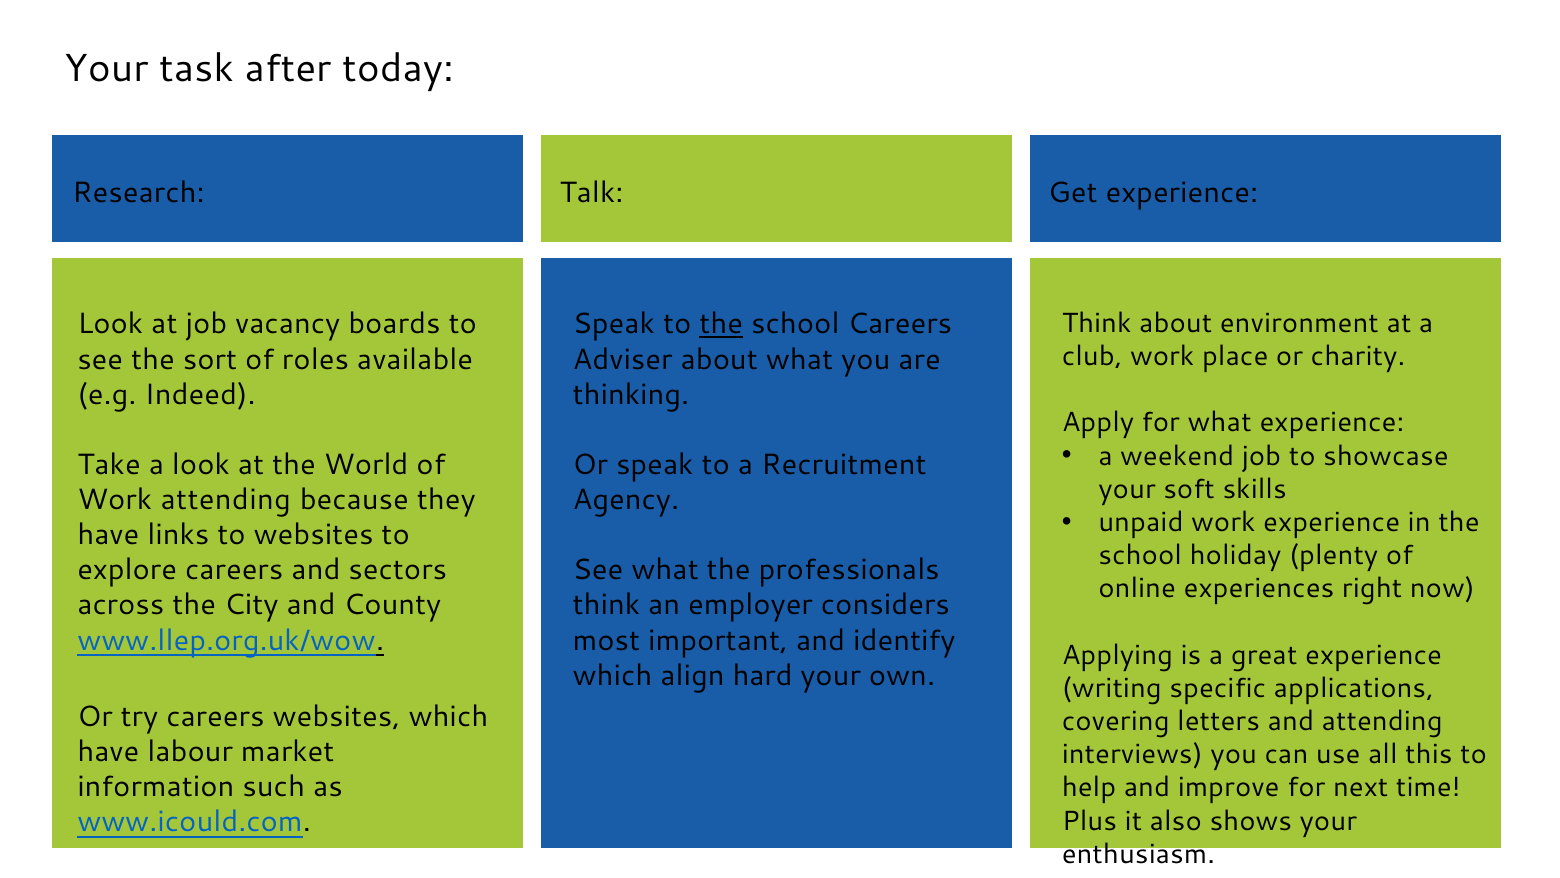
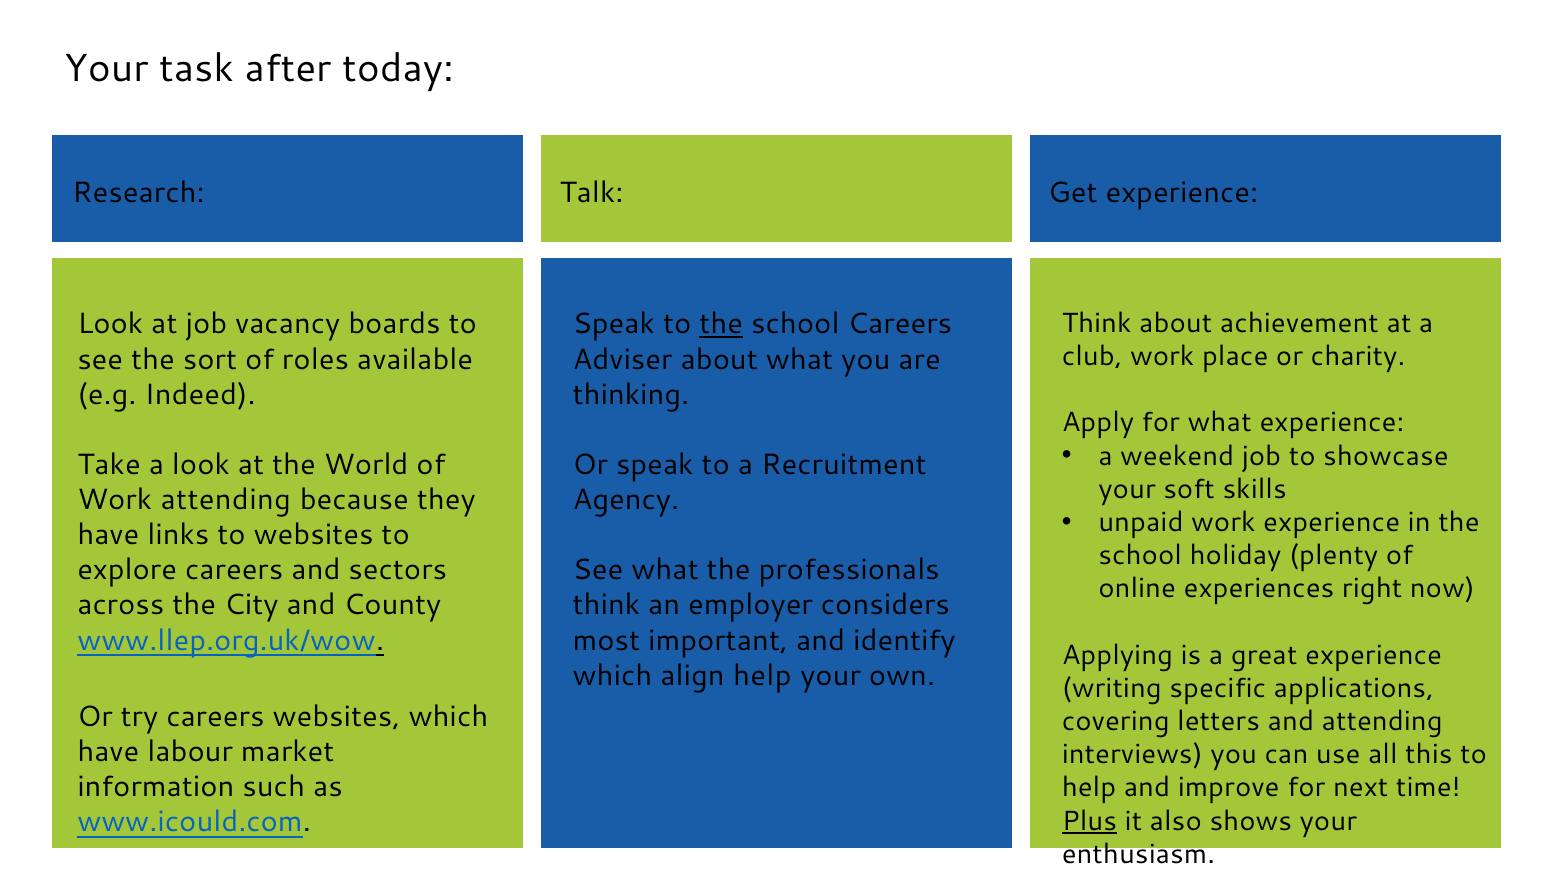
environment: environment -> achievement
align hard: hard -> help
Plus underline: none -> present
